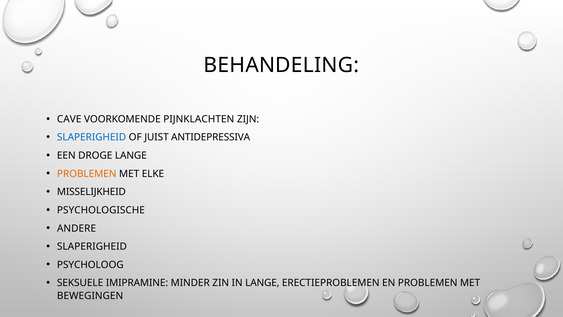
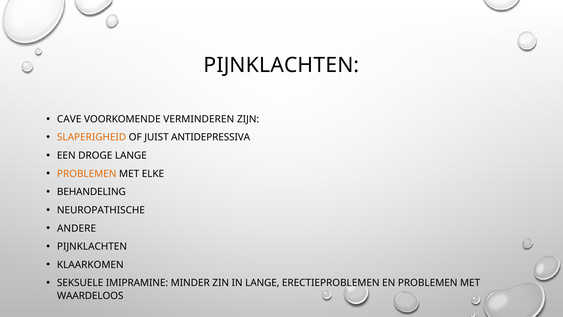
BEHANDELING at (281, 65): BEHANDELING -> PIJNKLACHTEN
PIJNKLACHTEN: PIJNKLACHTEN -> VERMINDEREN
SLAPERIGHEID at (92, 137) colour: blue -> orange
MISSELIJKHEID: MISSELIJKHEID -> BEHANDELING
PSYCHOLOGISCHE: PSYCHOLOGISCHE -> NEUROPATHISCHE
SLAPERIGHEID at (92, 246): SLAPERIGHEID -> PIJNKLACHTEN
PSYCHOLOOG: PSYCHOLOOG -> KLAARKOMEN
BEWEGINGEN: BEWEGINGEN -> WAARDELOOS
